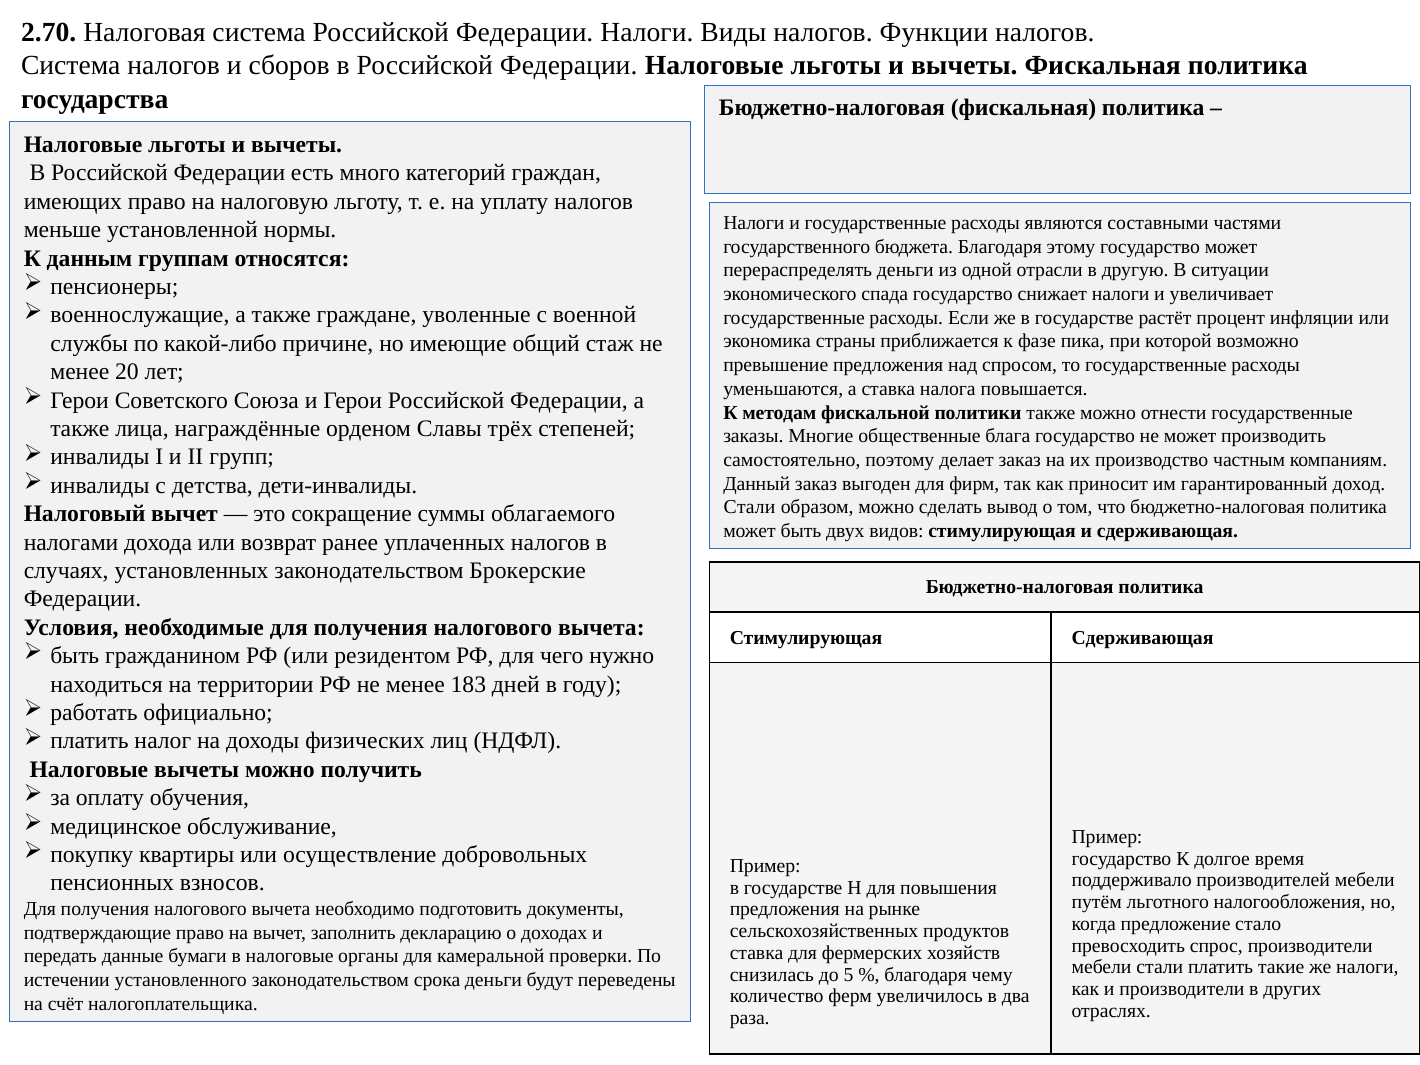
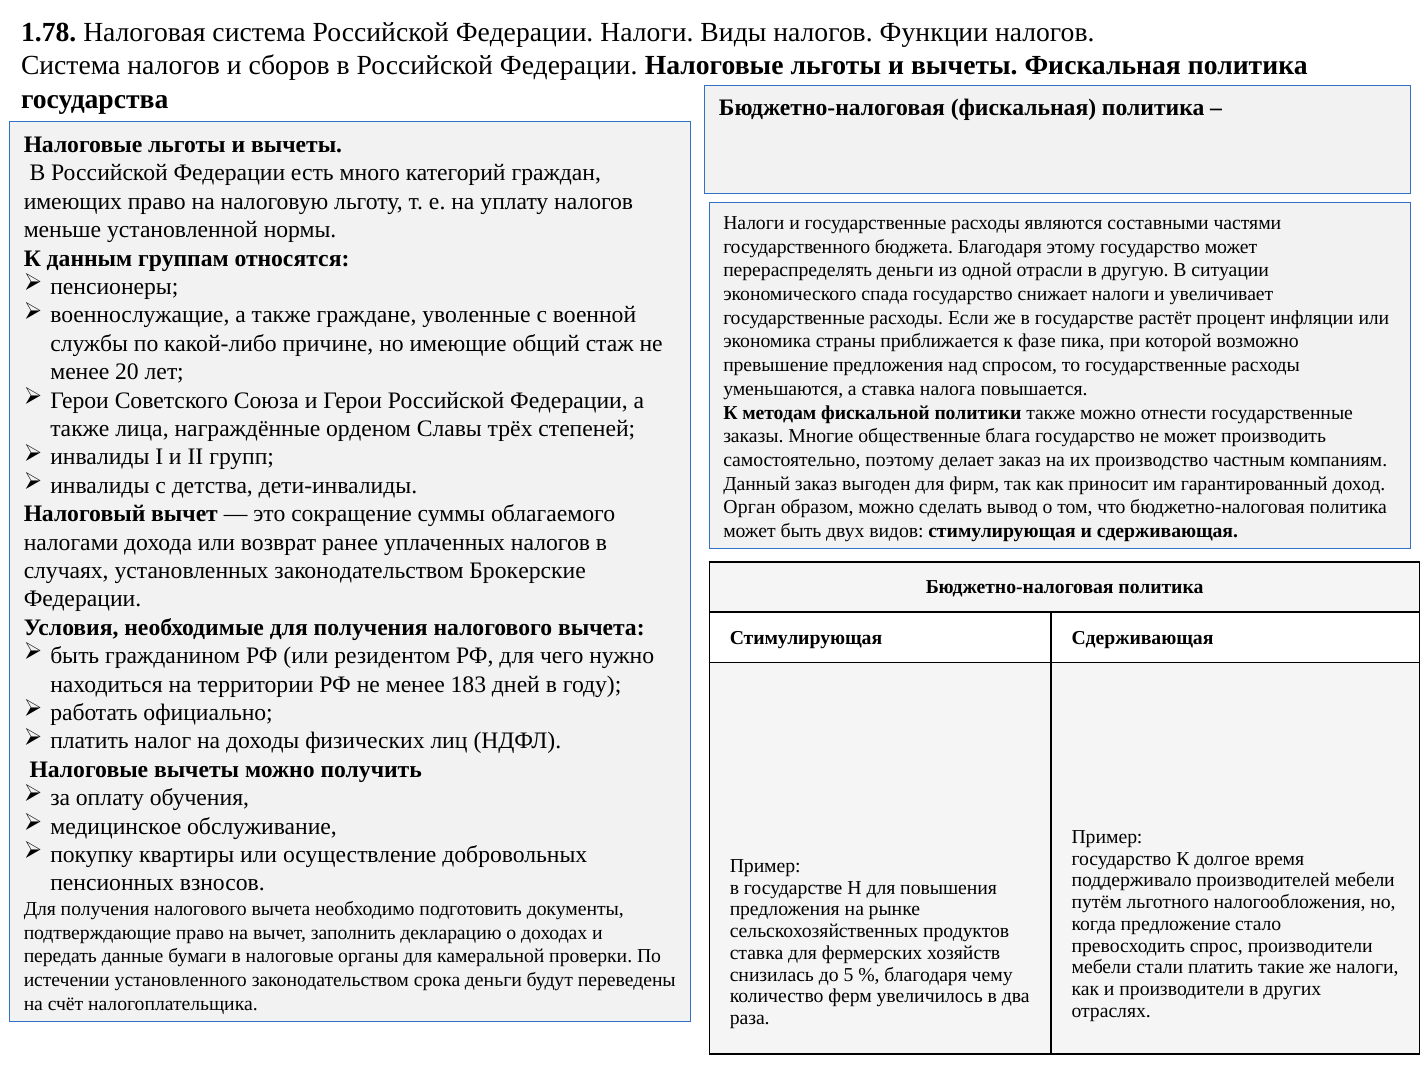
2.70: 2.70 -> 1.78
Стали at (750, 507): Стали -> Орган
